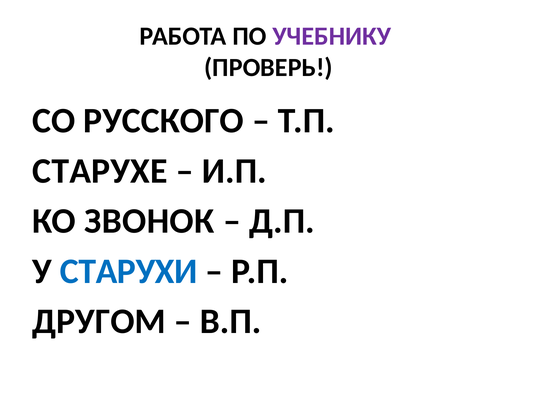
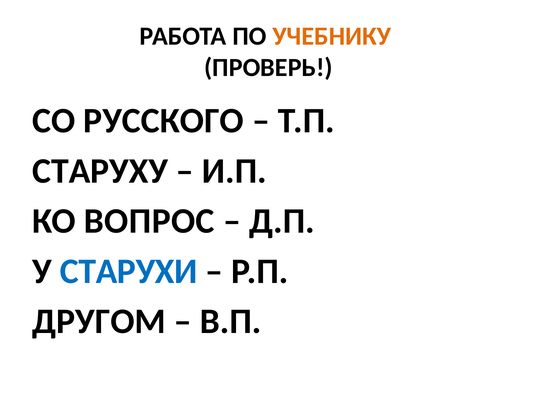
УЧЕБНИКУ colour: purple -> orange
СТАРУХЕ: СТАРУХЕ -> СТАРУХУ
ЗВОНОК: ЗВОНОК -> ВОПРОС
